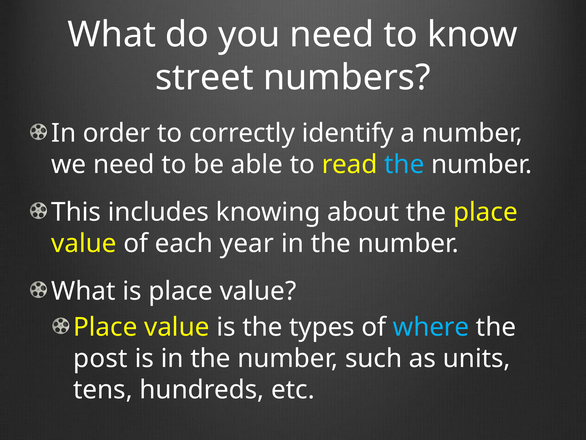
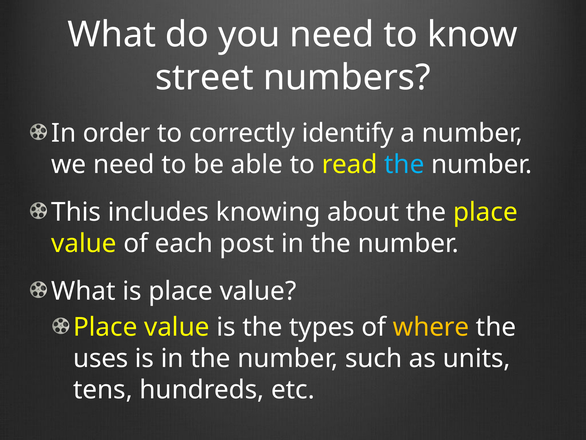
year: year -> post
where colour: light blue -> yellow
post: post -> uses
